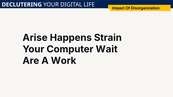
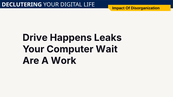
Arise: Arise -> Drive
Strain: Strain -> Leaks
